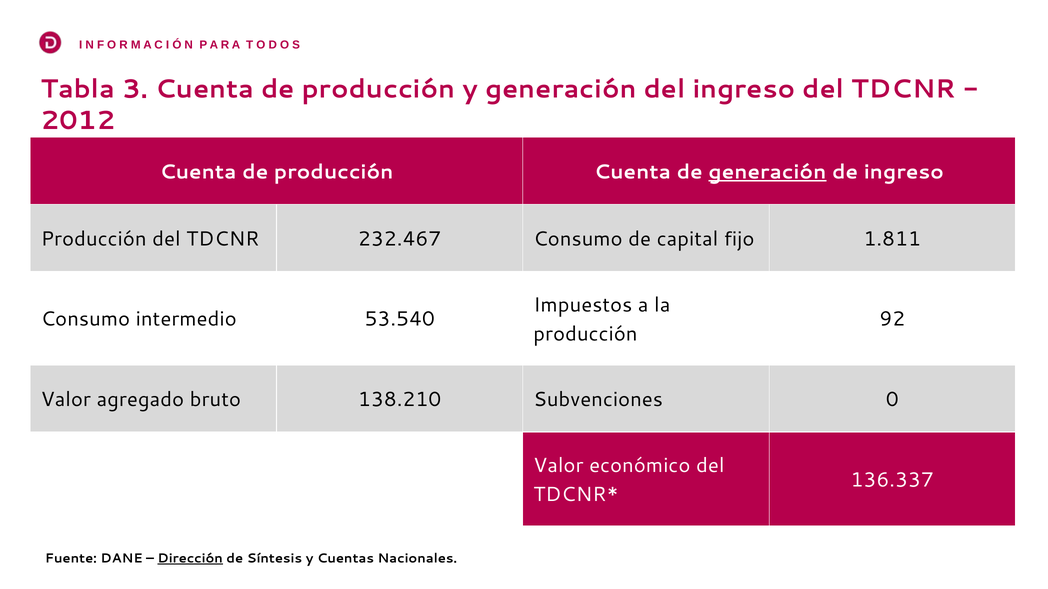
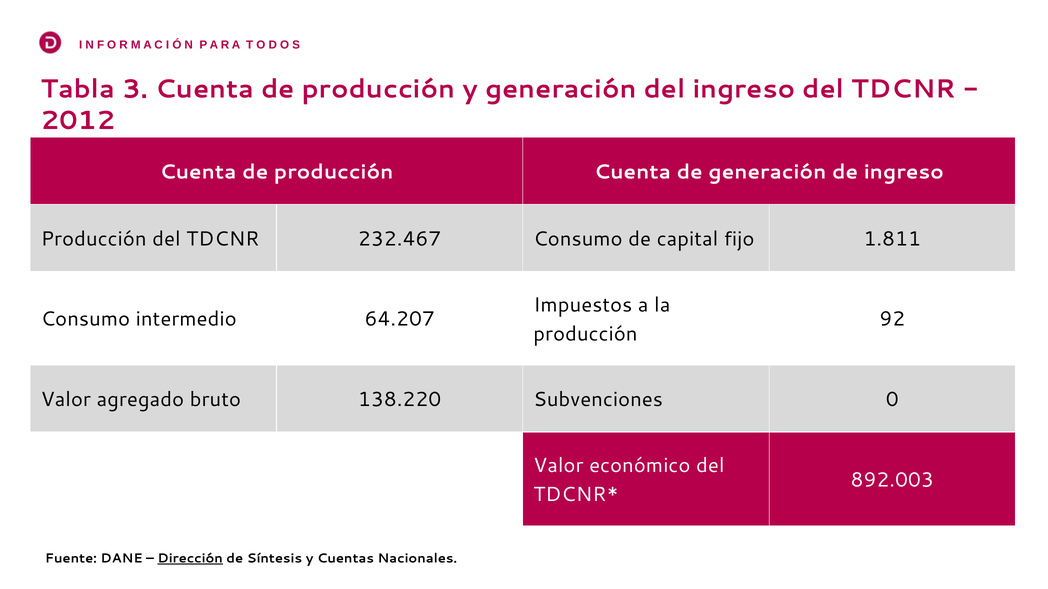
generación at (767, 172) underline: present -> none
53.540: 53.540 -> 64.207
138.210: 138.210 -> 138.220
136.337: 136.337 -> 892.003
